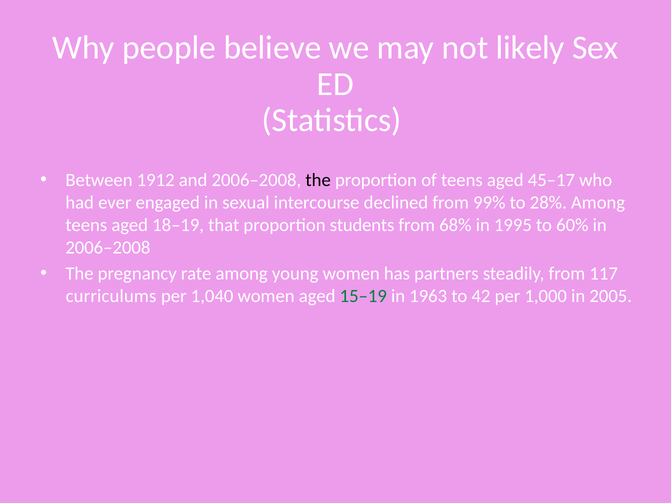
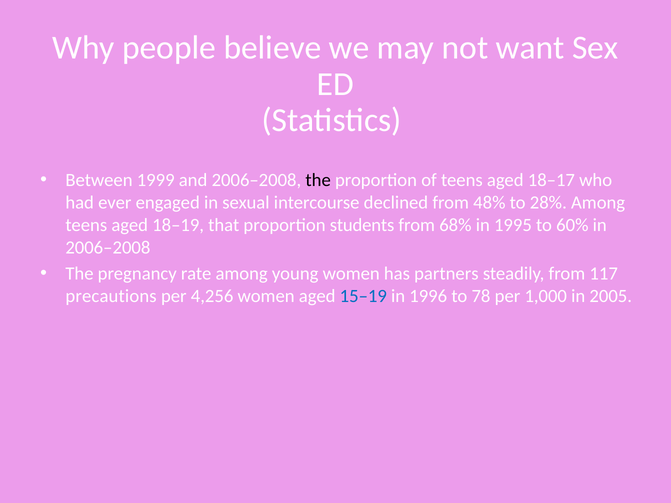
likely: likely -> want
1912: 1912 -> 1999
45–17: 45–17 -> 18–17
99%: 99% -> 48%
curriculums: curriculums -> precautions
1,040: 1,040 -> 4,256
15–19 colour: green -> blue
1963: 1963 -> 1996
42: 42 -> 78
